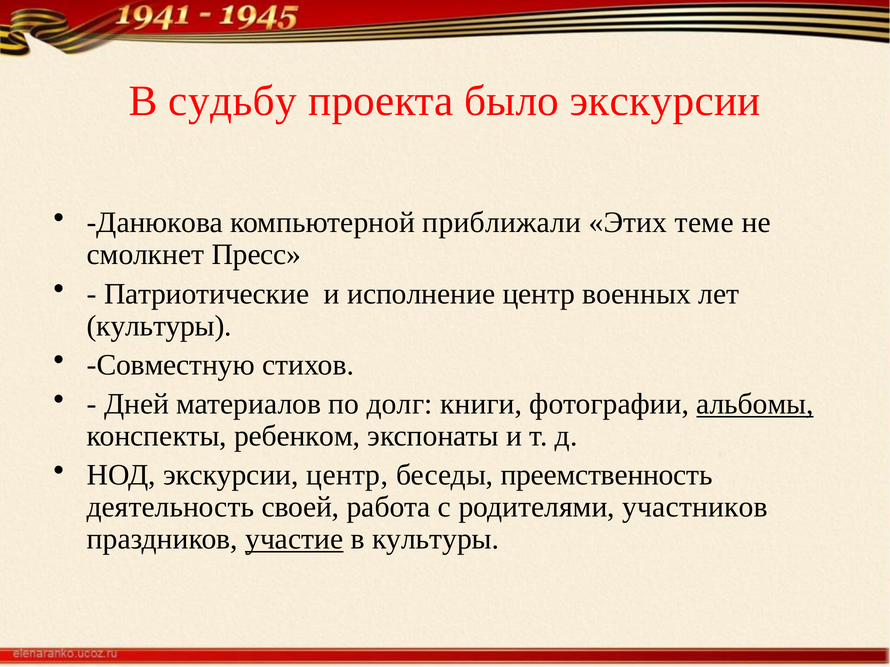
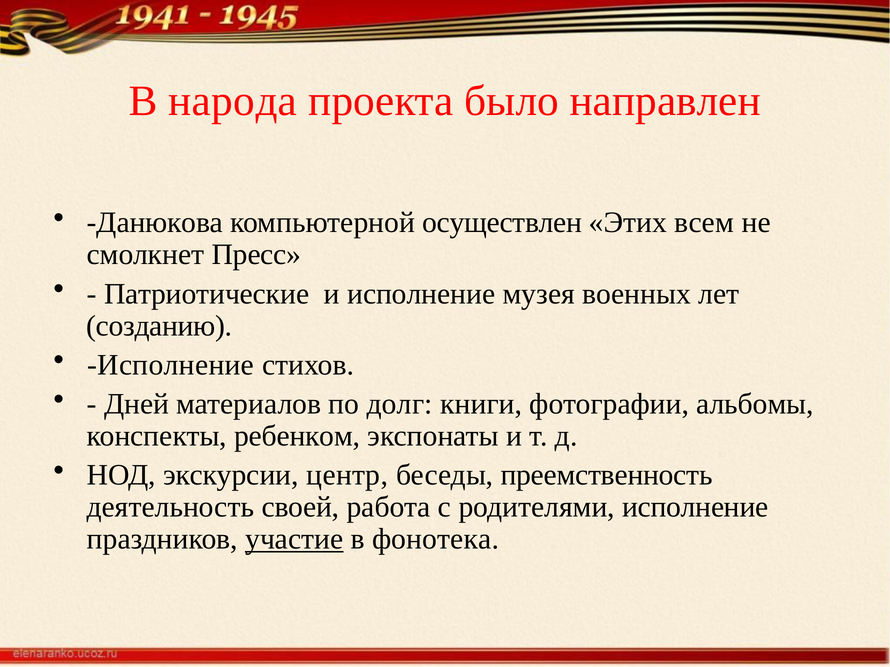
судьбу: судьбу -> народа
было экскурсии: экскурсии -> направлен
приближали: приближали -> осуществлен
теме: теме -> всем
исполнение центр: центр -> музея
культуры at (159, 326): культуры -> созданию
Совместную at (171, 365): Совместную -> Исполнение
альбомы underline: present -> none
родителями участников: участников -> исполнение
в культуры: культуры -> фонотека
